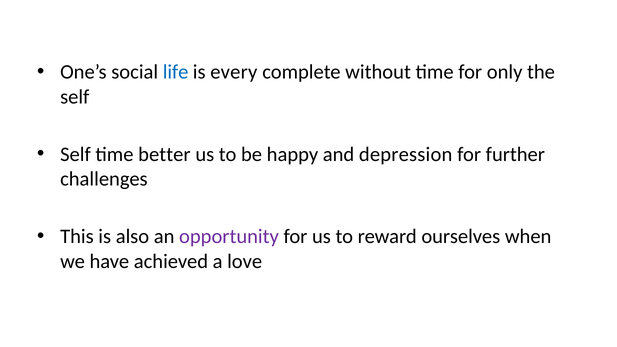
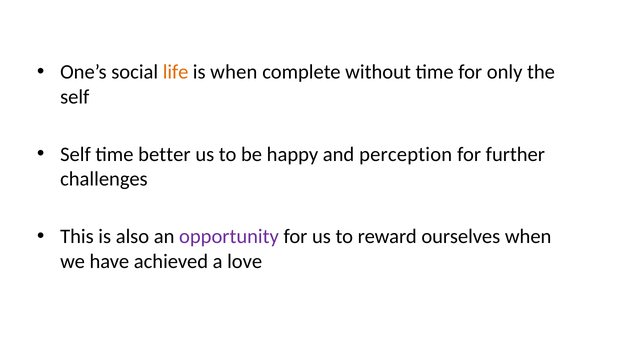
life colour: blue -> orange
is every: every -> when
depression: depression -> perception
